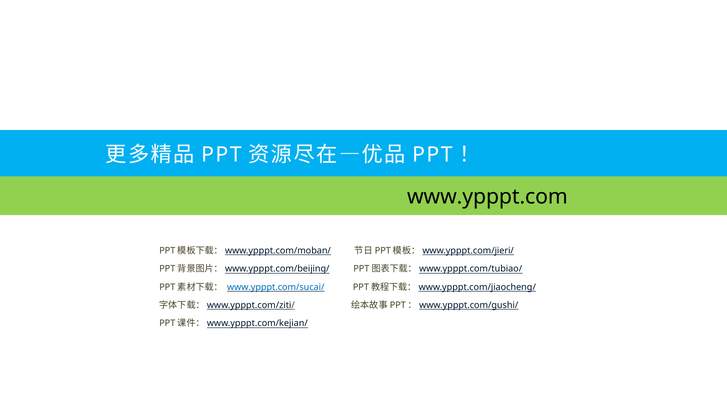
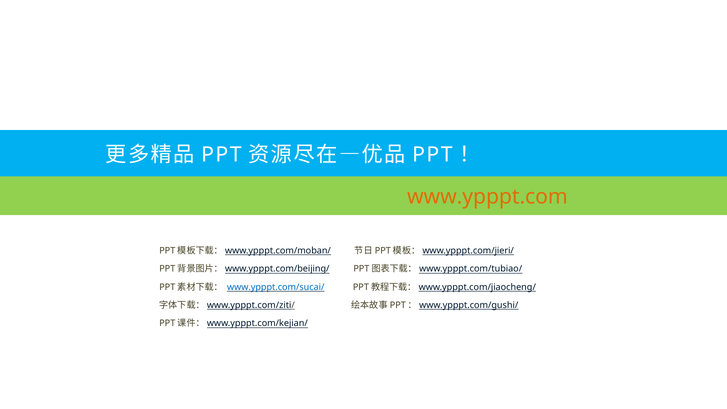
www.ypppt.com colour: black -> orange
